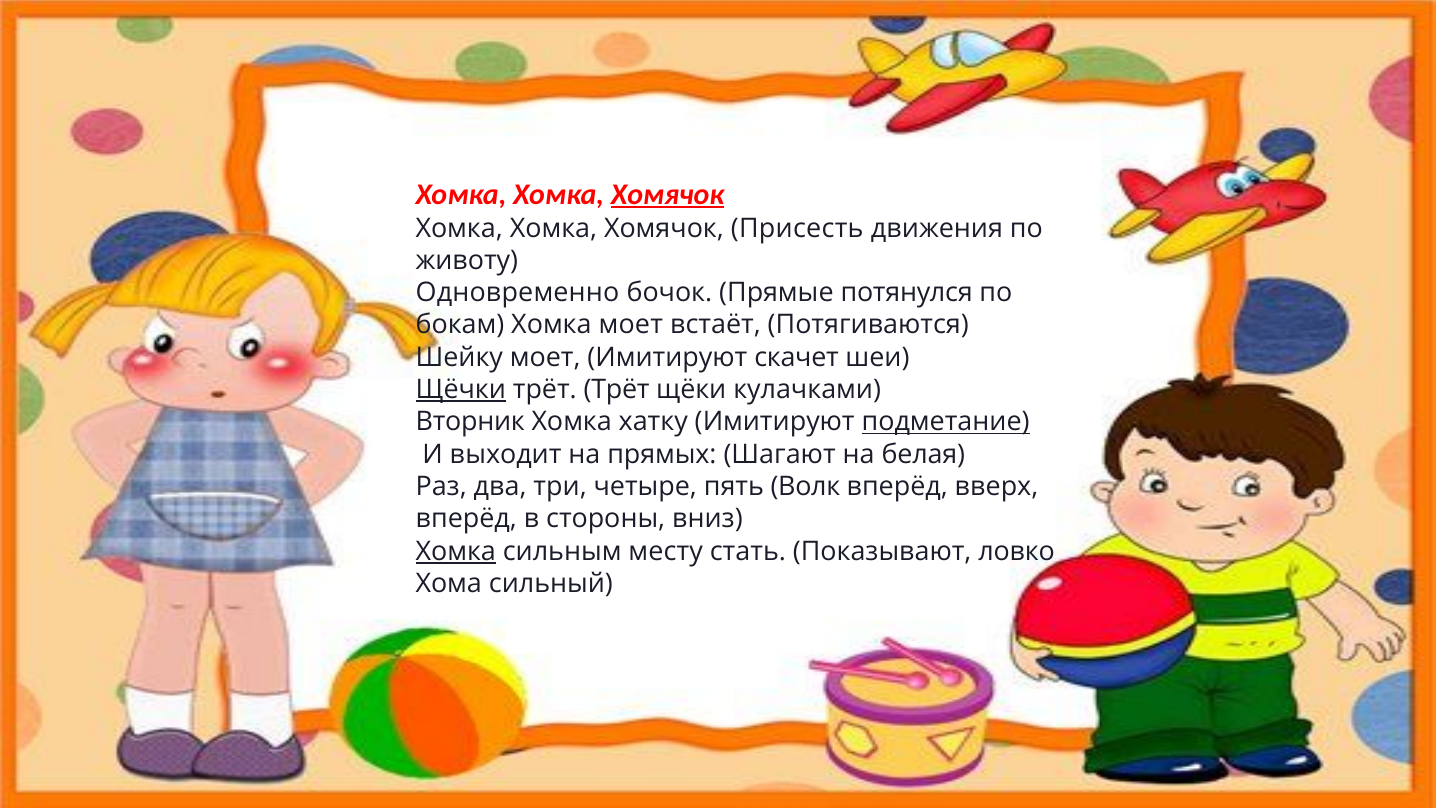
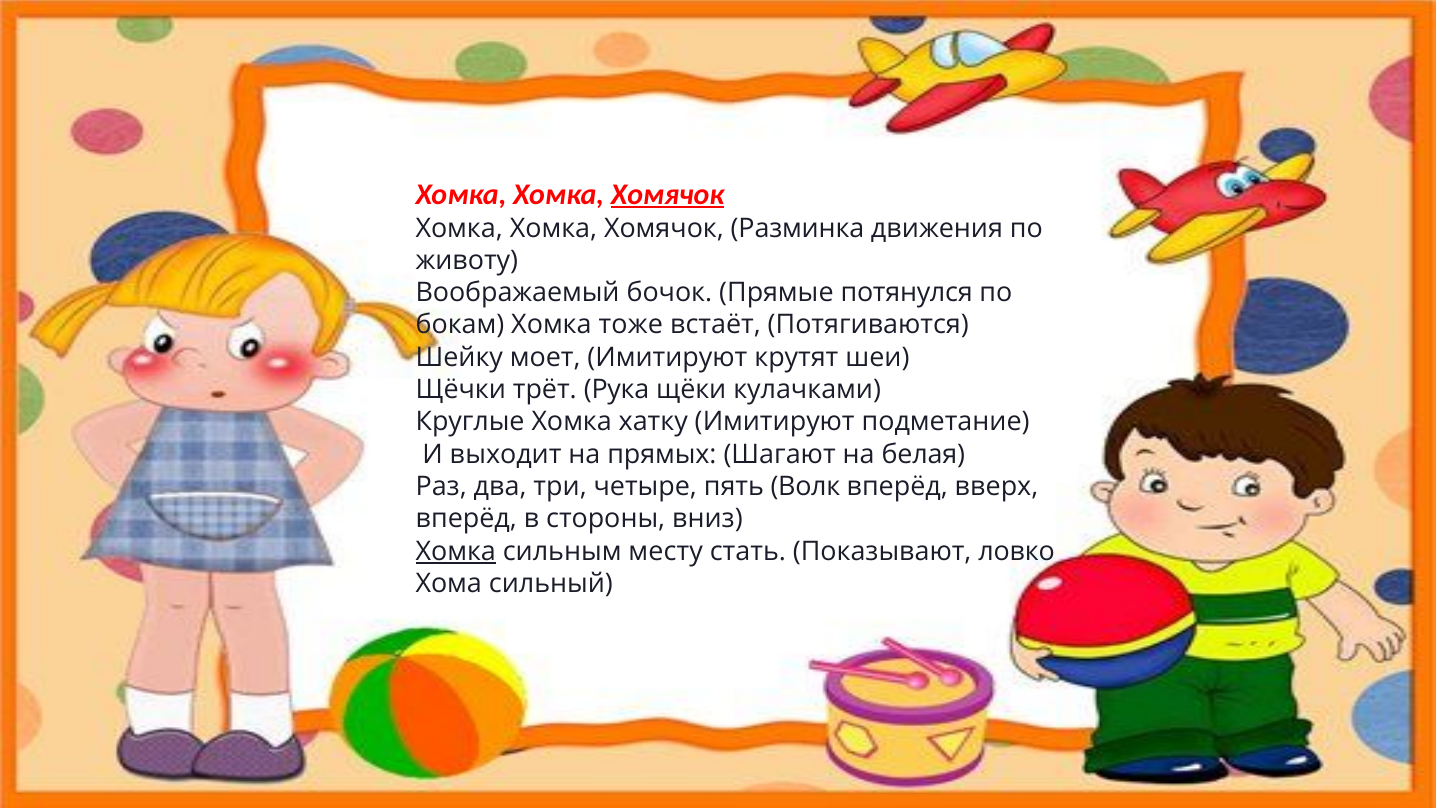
Присесть: Присесть -> Разминка
Одновременно: Одновременно -> Воображаемый
Хомка моет: моет -> тоже
скачет: скачет -> крутят
Щёчки underline: present -> none
трёт Трёт: Трёт -> Рука
Вторник: Вторник -> Круглые
подметание underline: present -> none
